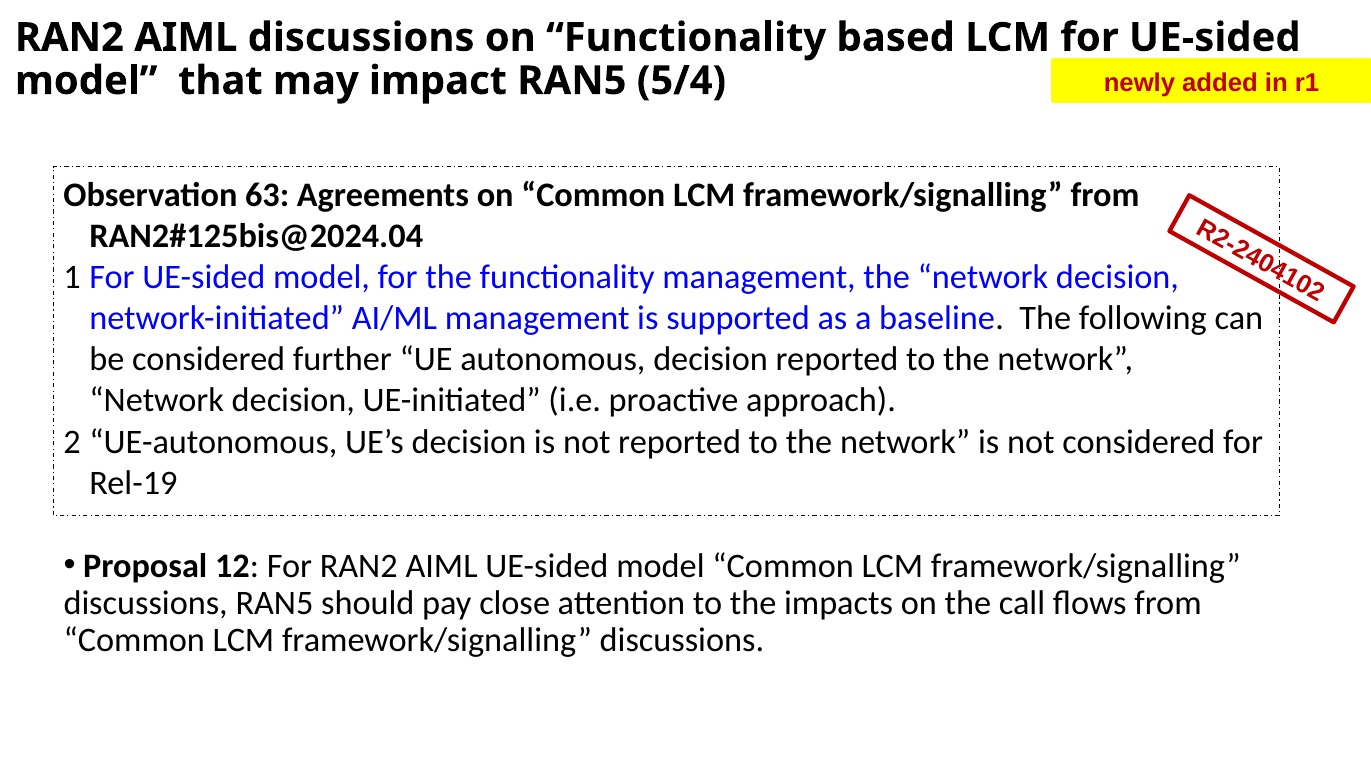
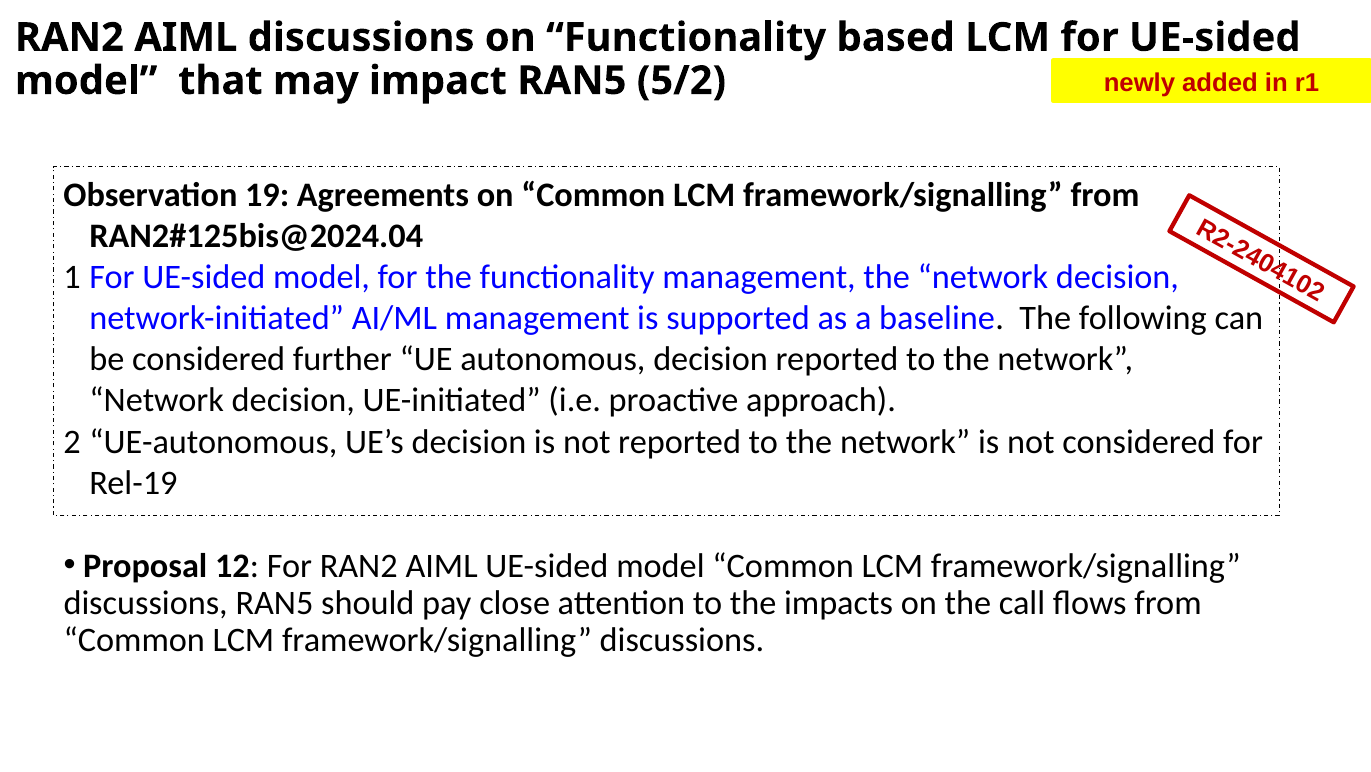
5/4: 5/4 -> 5/2
63: 63 -> 19
